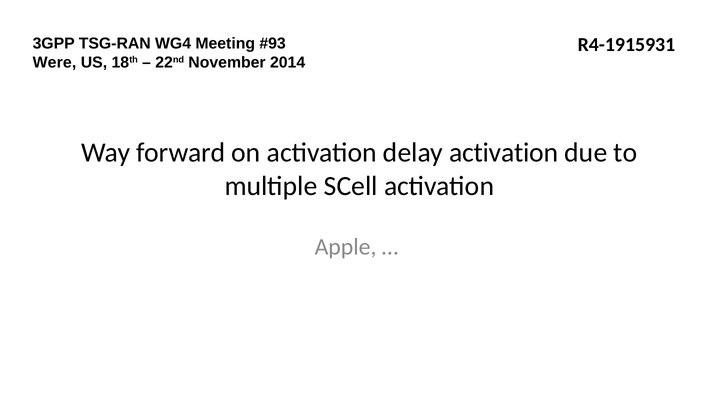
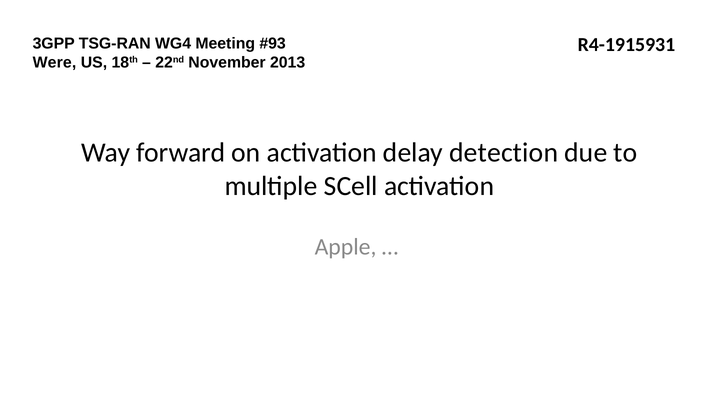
2014: 2014 -> 2013
delay activation: activation -> detection
